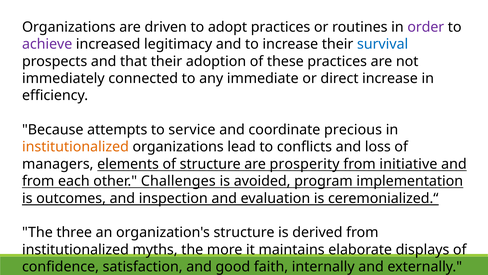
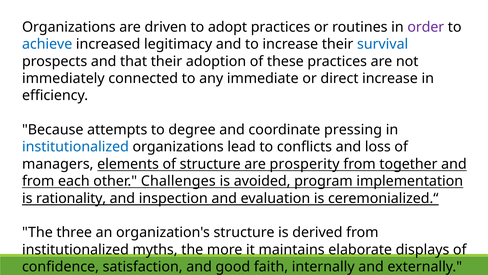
achieve colour: purple -> blue
service: service -> degree
precious: precious -> pressing
institutionalized at (75, 147) colour: orange -> blue
initiative: initiative -> together
outcomes: outcomes -> rationality
